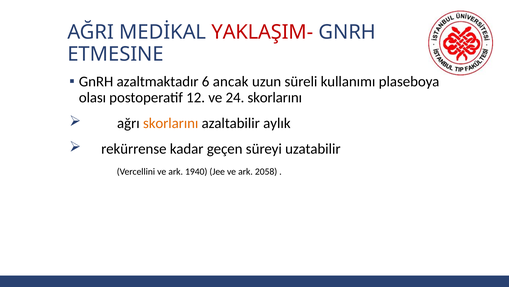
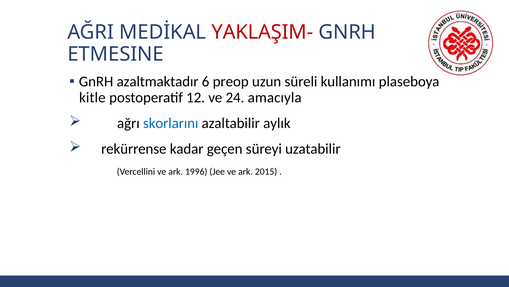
ancak: ancak -> preop
olası: olası -> kitle
24 skorlarını: skorlarını -> amacıyla
skorlarını at (171, 123) colour: orange -> blue
1940: 1940 -> 1996
2058: 2058 -> 2015
